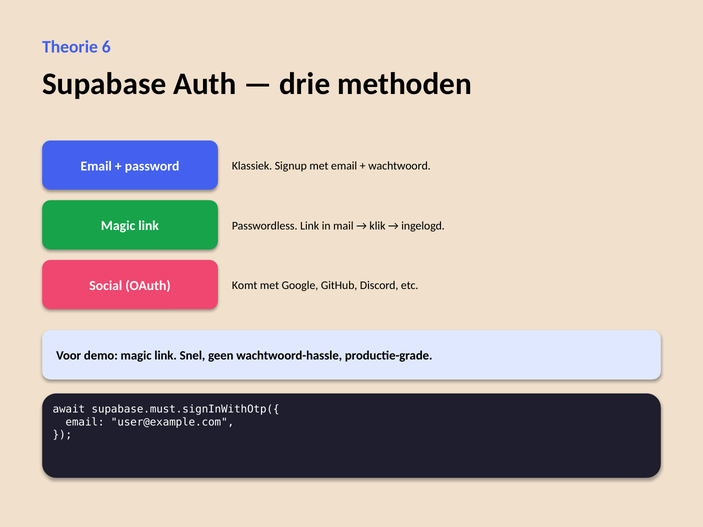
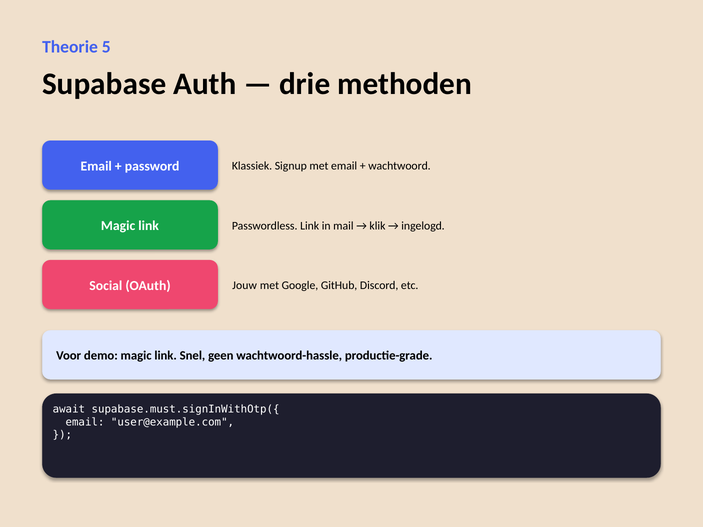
6: 6 -> 5
Komt: Komt -> Jouw
